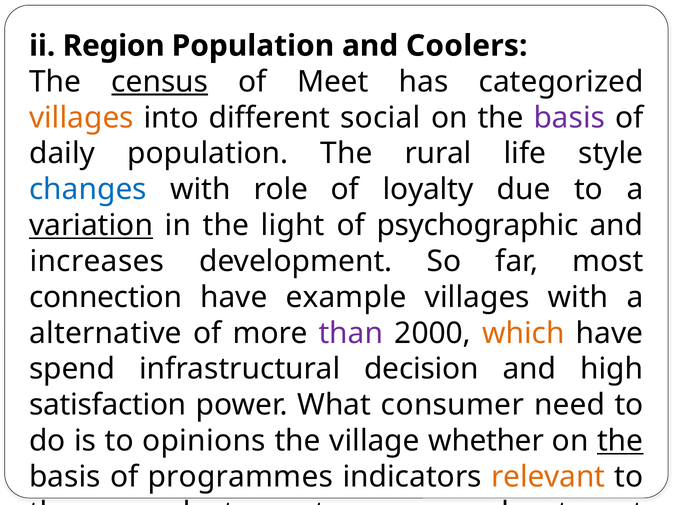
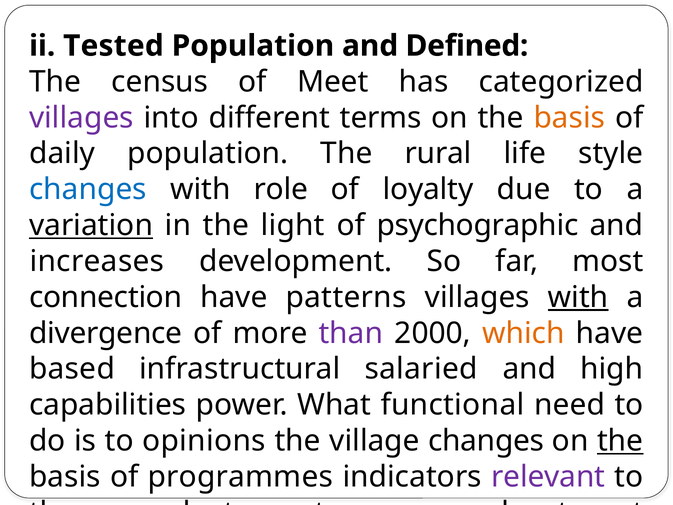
Region: Region -> Tested
Coolers: Coolers -> Defined
census underline: present -> none
villages at (81, 118) colour: orange -> purple
social: social -> terms
basis at (569, 118) colour: purple -> orange
example: example -> patterns
with at (578, 297) underline: none -> present
alternative: alternative -> divergence
spend: spend -> based
decision: decision -> salaried
satisfaction: satisfaction -> capabilities
consumer: consumer -> functional
village whether: whether -> changes
relevant colour: orange -> purple
